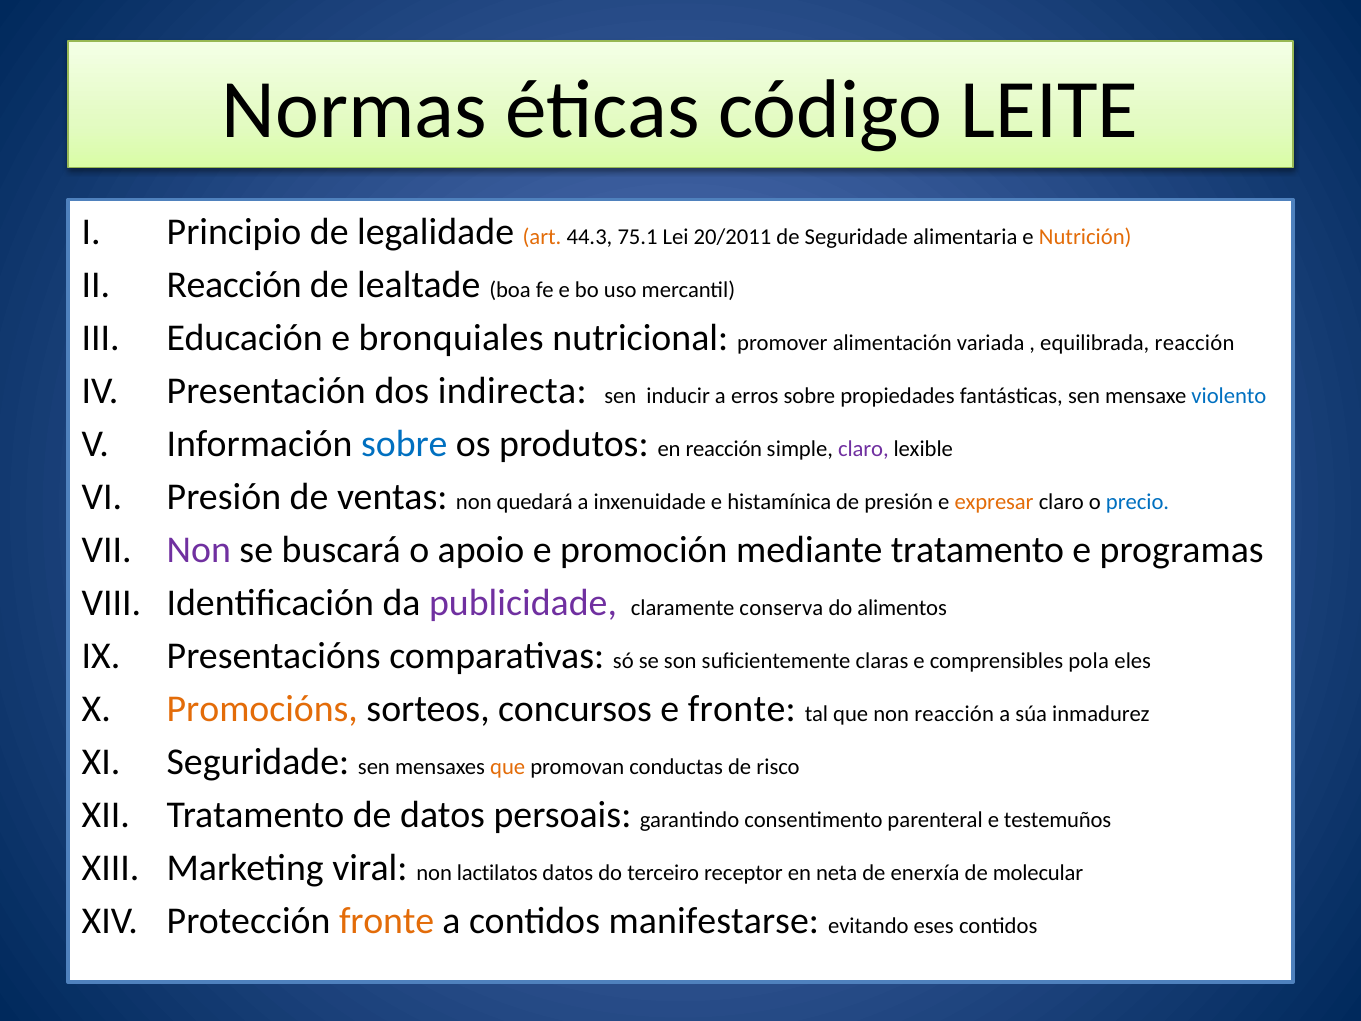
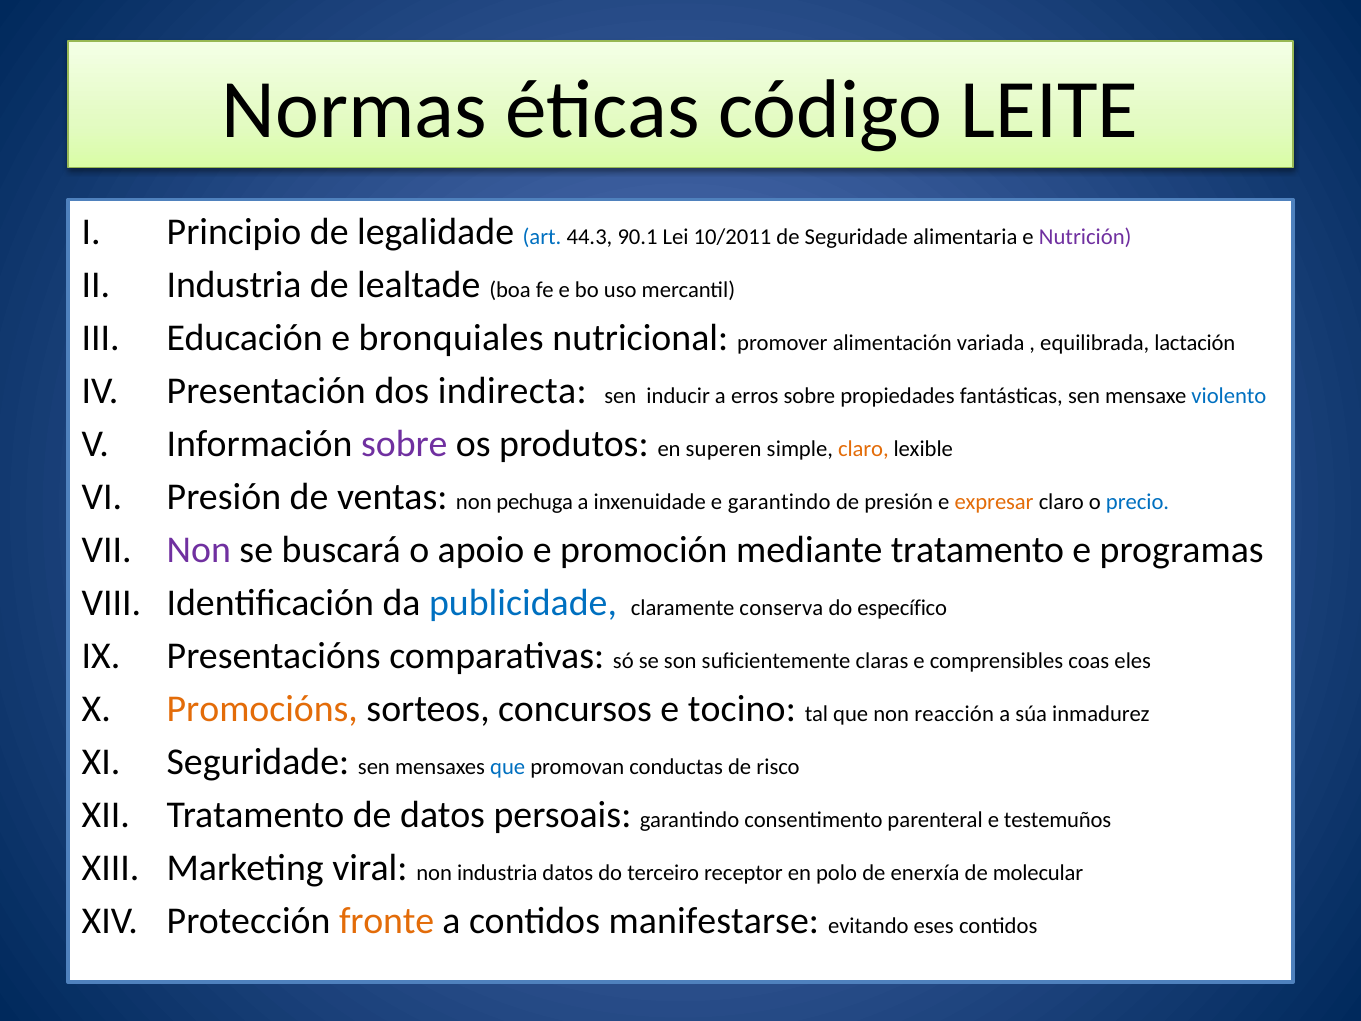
art colour: orange -> blue
75.1: 75.1 -> 90.1
20/2011: 20/2011 -> 10/2011
Nutrición colour: orange -> purple
Reacción at (234, 285): Reacción -> Industria
equilibrada reacción: reacción -> lactación
sobre at (404, 444) colour: blue -> purple
en reacción: reacción -> superen
claro at (863, 449) colour: purple -> orange
quedará: quedará -> pechuga
e histamínica: histamínica -> garantindo
publicidade colour: purple -> blue
alimentos: alimentos -> específico
pola: pola -> coas
e fronte: fronte -> tocino
que at (508, 767) colour: orange -> blue
non lactilatos: lactilatos -> industria
neta: neta -> polo
